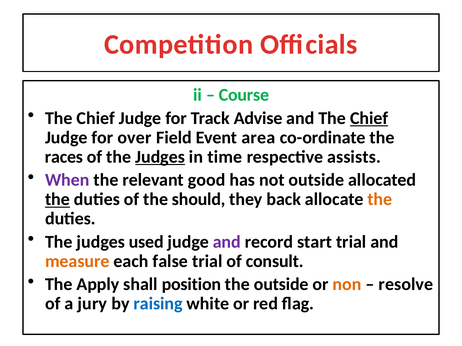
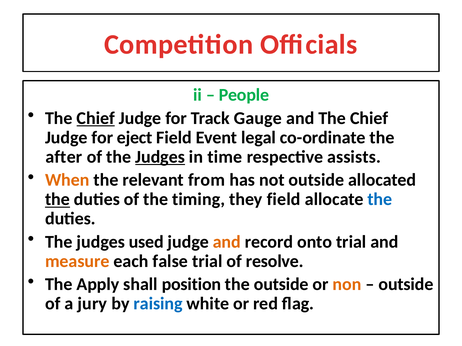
Course: Course -> People
Chief at (96, 118) underline: none -> present
Advise: Advise -> Gauge
Chief at (369, 118) underline: present -> none
over: over -> eject
area: area -> legal
races: races -> after
When colour: purple -> orange
good: good -> from
should: should -> timing
they back: back -> field
the at (380, 200) colour: orange -> blue
and at (227, 242) colour: purple -> orange
start: start -> onto
consult: consult -> resolve
resolve at (406, 285): resolve -> outside
